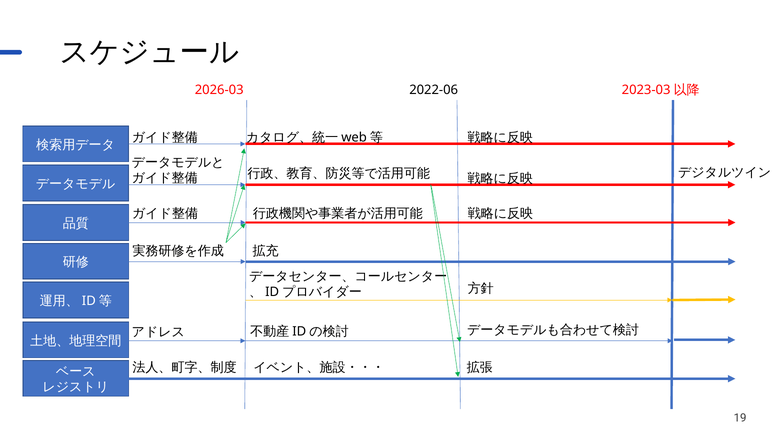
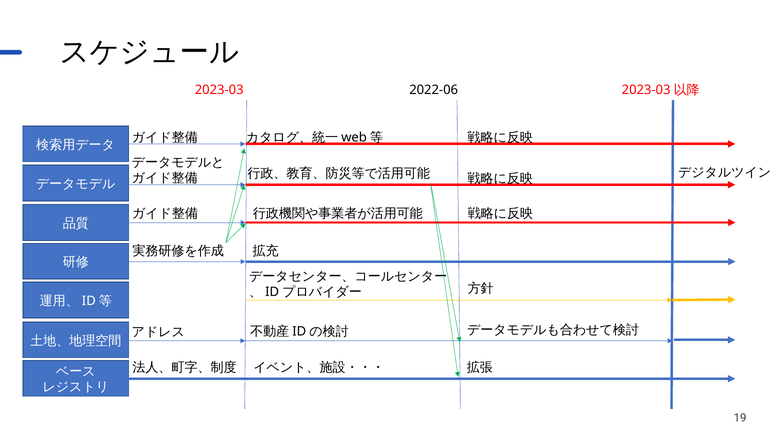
2026-03: 2026-03 -> 2023-03
